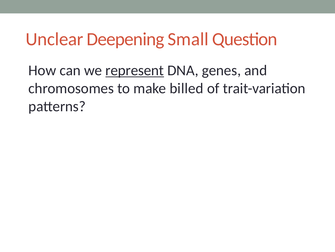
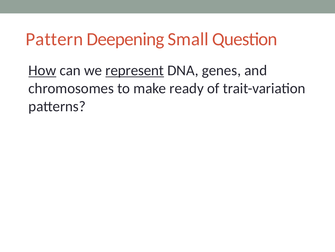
Unclear: Unclear -> Pattern
How underline: none -> present
billed: billed -> ready
